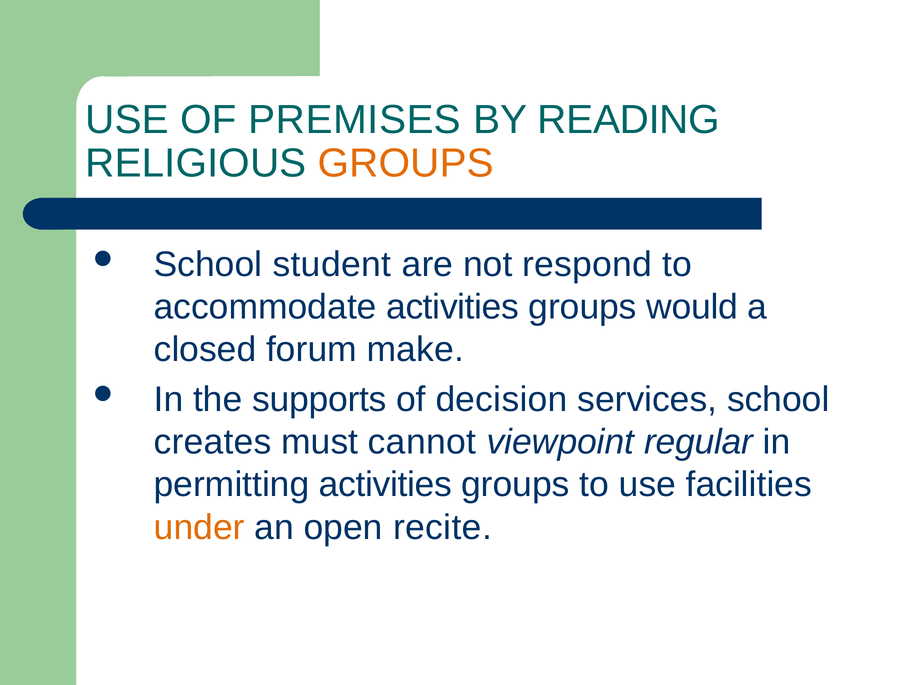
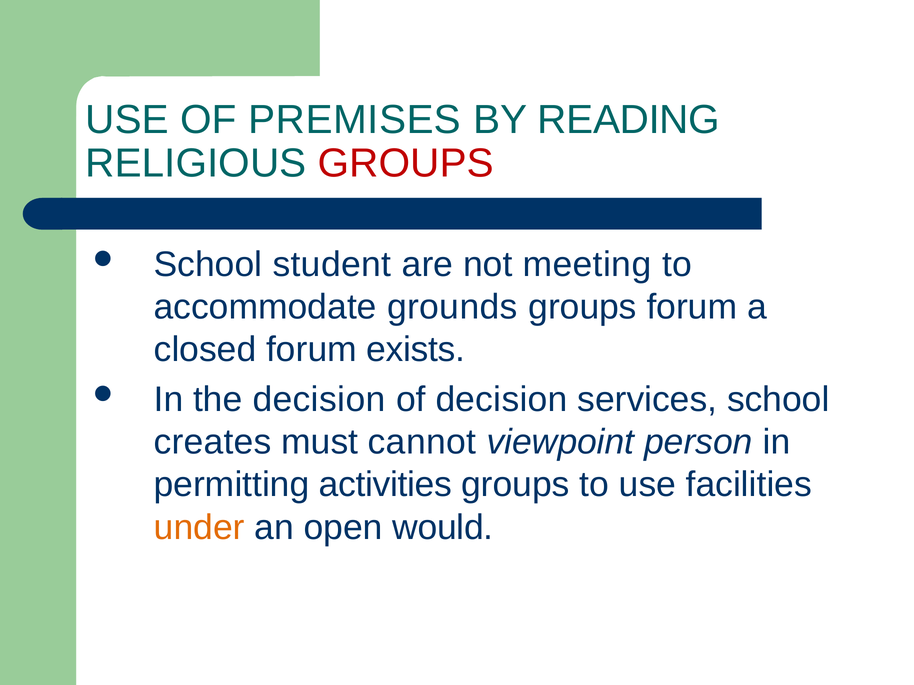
GROUPS at (406, 164) colour: orange -> red
respond: respond -> meeting
accommodate activities: activities -> grounds
groups would: would -> forum
make: make -> exists
the supports: supports -> decision
regular: regular -> person
recite: recite -> would
